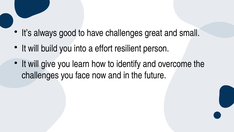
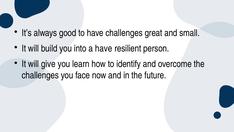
a effort: effort -> have
